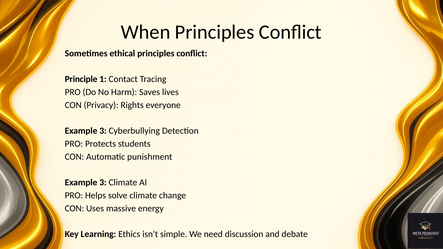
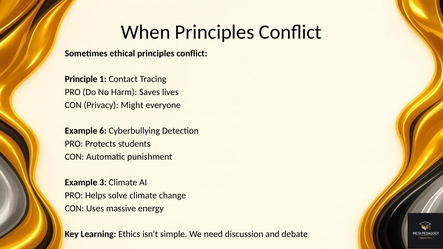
Rights: Rights -> Might
3 at (103, 131): 3 -> 6
